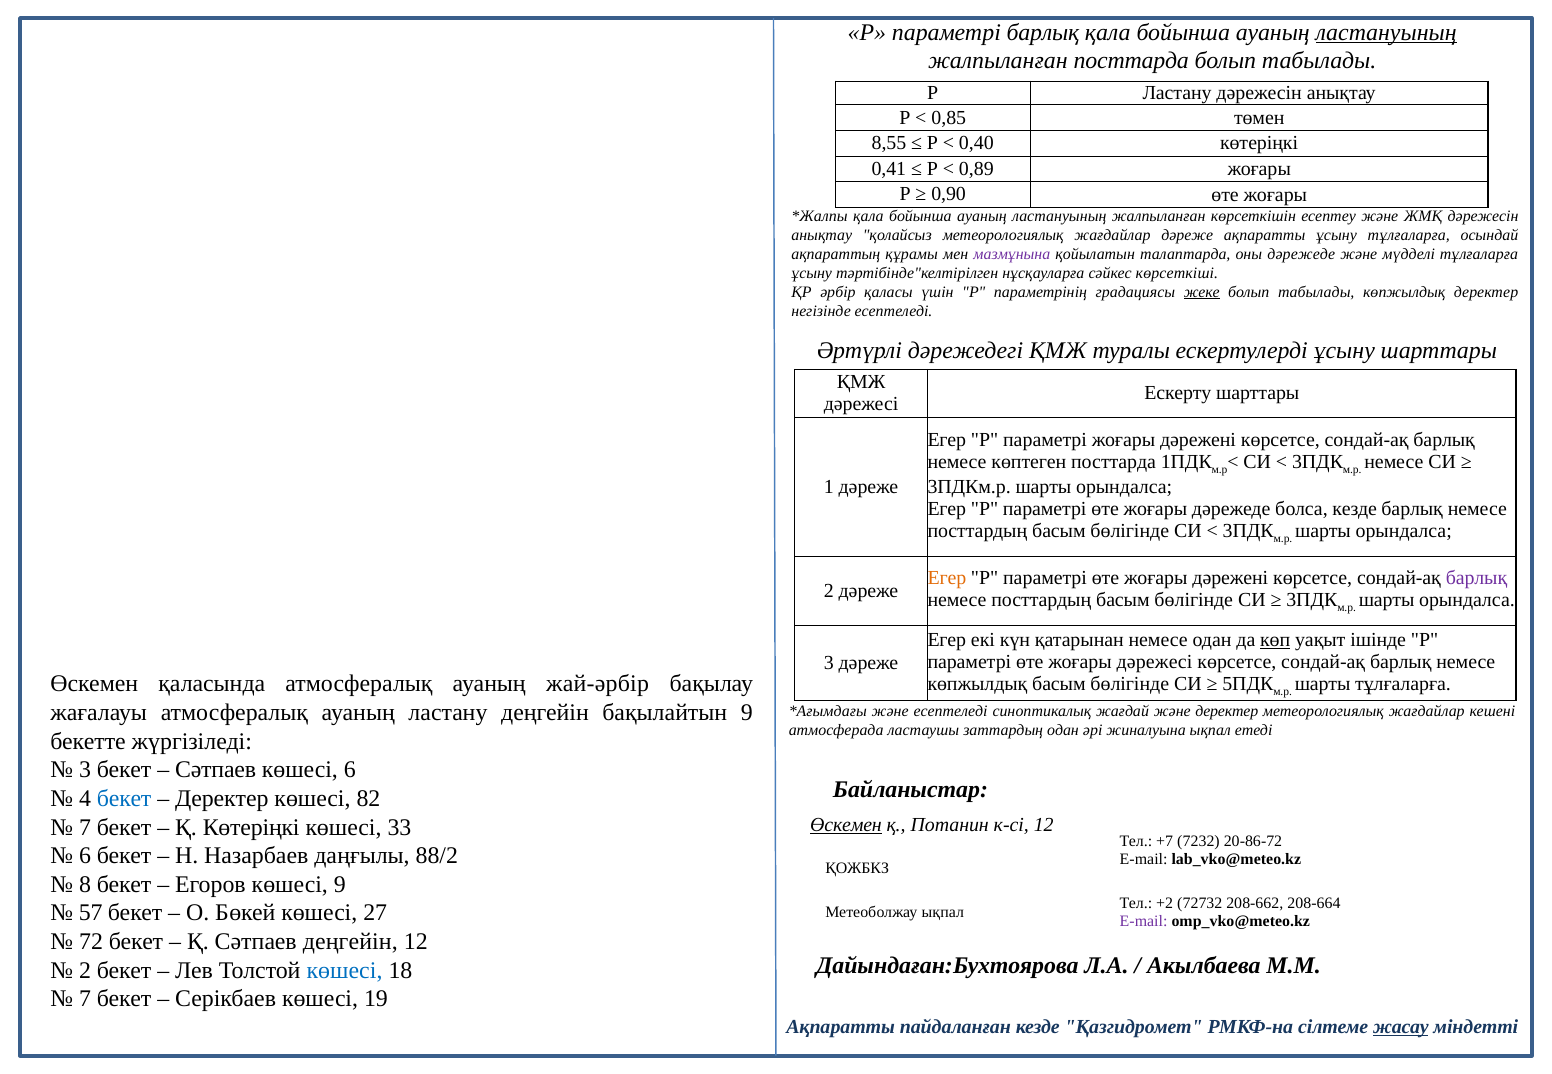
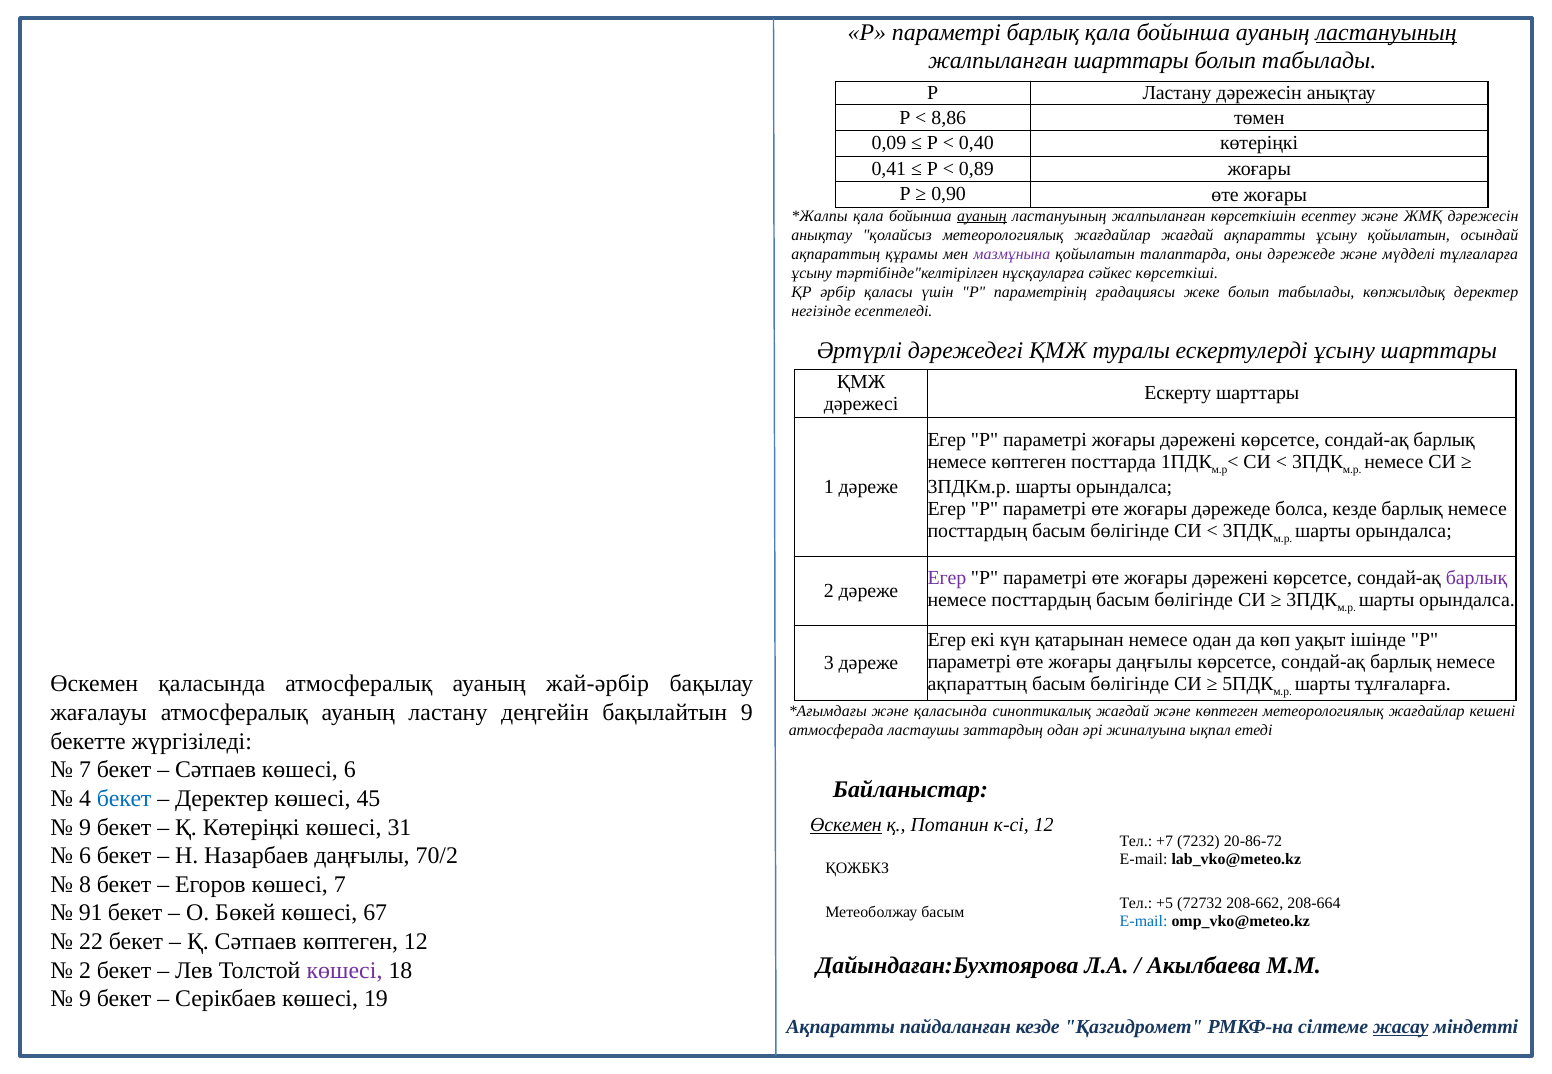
жалпыланған посттарда: посттарда -> шарттары
0,85: 0,85 -> 8,86
8,55: 8,55 -> 0,09
ауаның at (982, 216) underline: none -> present
жағдайлар дәреже: дәреже -> жағдай
ұсыну тұлғаларға: тұлғаларға -> қойылатын
жеке underline: present -> none
Егер at (947, 579) colour: orange -> purple
көп underline: present -> none
жоғары дәрежесі: дәрежесі -> даңғылы
көпжылдық at (977, 684): көпжылдық -> ақпараттың
және есептеледі: есептеледі -> қаласында
және деректер: деректер -> көптеген
3 at (85, 770): 3 -> 7
82: 82 -> 45
7 at (85, 828): 7 -> 9
33: 33 -> 31
88/2: 88/2 -> 70/2
көшесі 9: 9 -> 7
+2: +2 -> +5
57: 57 -> 91
27: 27 -> 67
Метеоболжау ықпал: ықпал -> басым
E-mail at (1144, 921) colour: purple -> blue
72: 72 -> 22
Сәтпаев деңгейін: деңгейін -> көптеген
көшесі at (345, 971) colour: blue -> purple
7 at (85, 999): 7 -> 9
